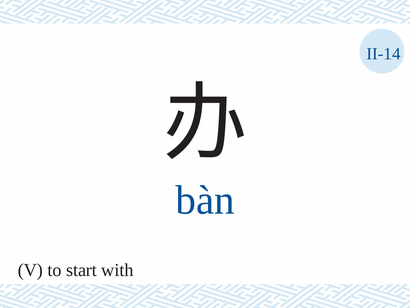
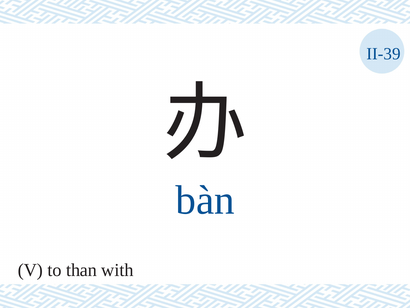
II-14: II-14 -> II-39
start: start -> than
